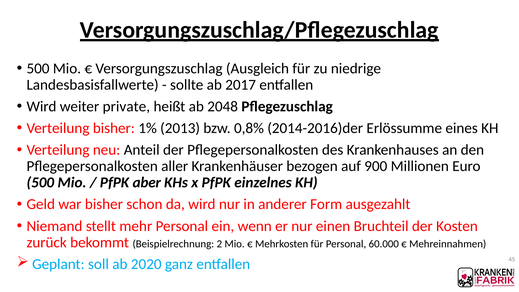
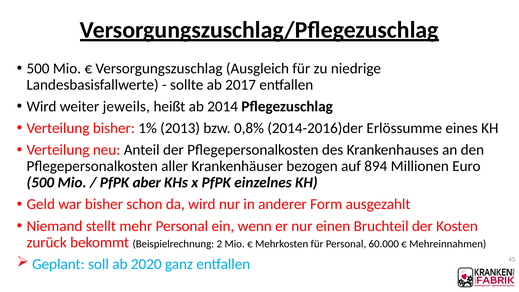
private: private -> jeweils
2048: 2048 -> 2014
900: 900 -> 894
